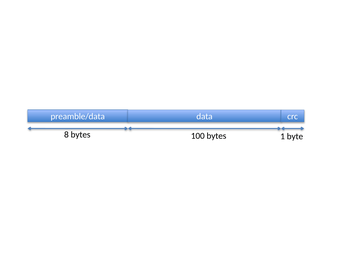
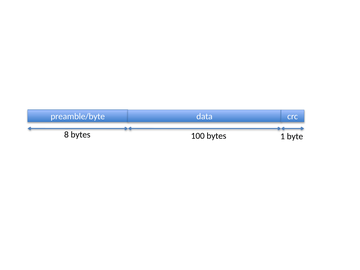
preamble/data: preamble/data -> preamble/byte
